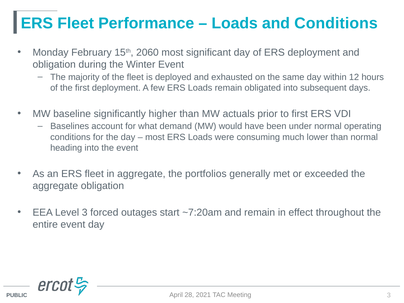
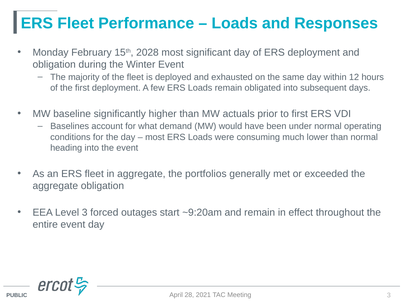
and Conditions: Conditions -> Responses
2060: 2060 -> 2028
~7:20am: ~7:20am -> ~9:20am
